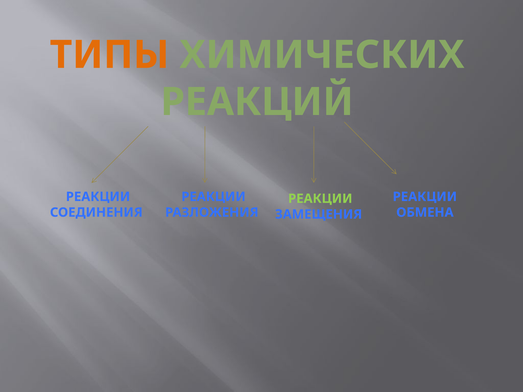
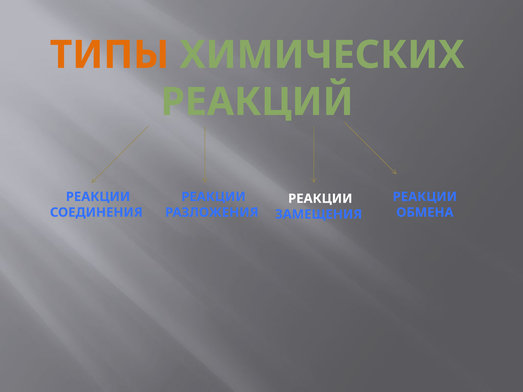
РЕАКЦИИ at (320, 199) colour: light green -> white
